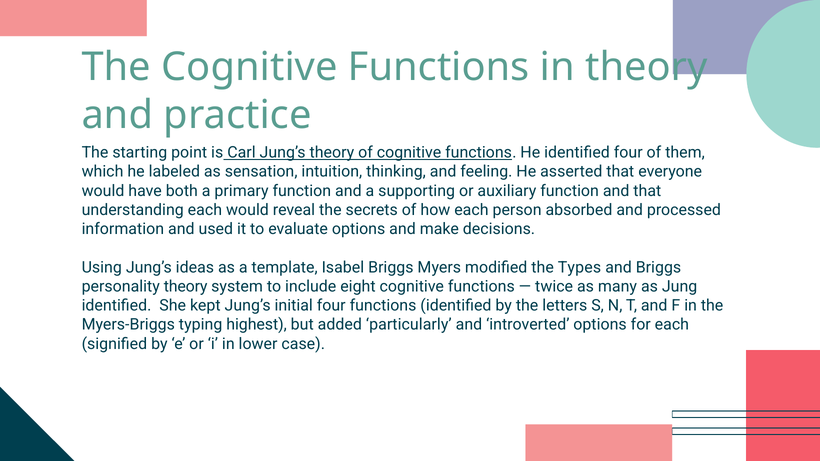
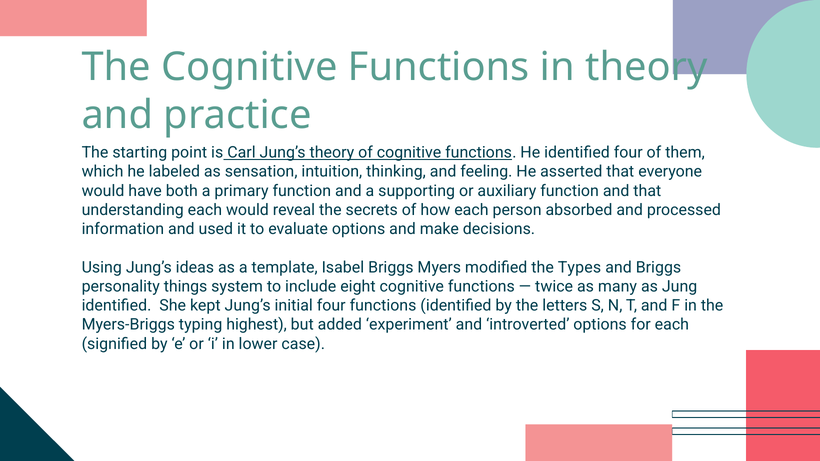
personality theory: theory -> things
particularly: particularly -> experiment
